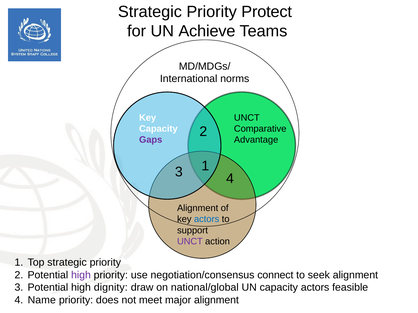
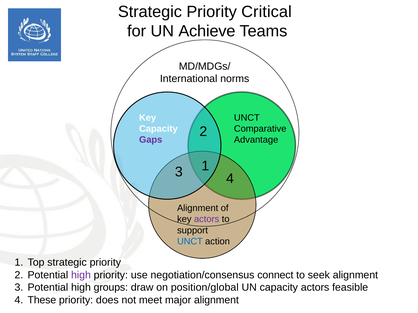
Protect: Protect -> Critical
actors at (207, 220) colour: blue -> purple
UNCT at (190, 242) colour: purple -> blue
dignity: dignity -> groups
national/global: national/global -> position/global
Name: Name -> These
